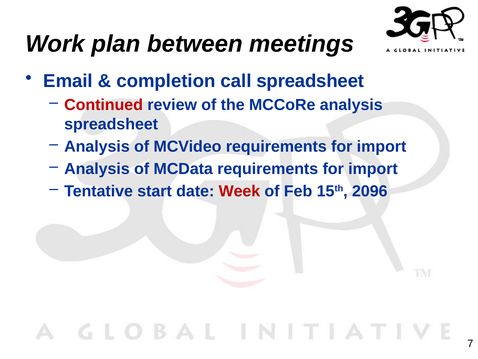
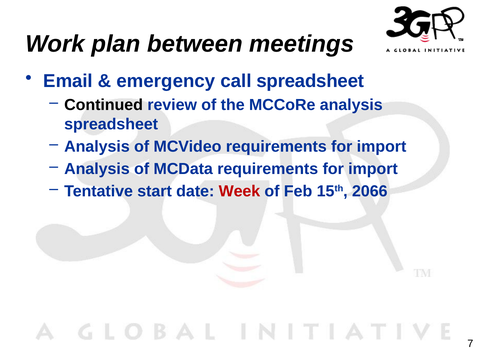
completion: completion -> emergency
Continued colour: red -> black
2096: 2096 -> 2066
